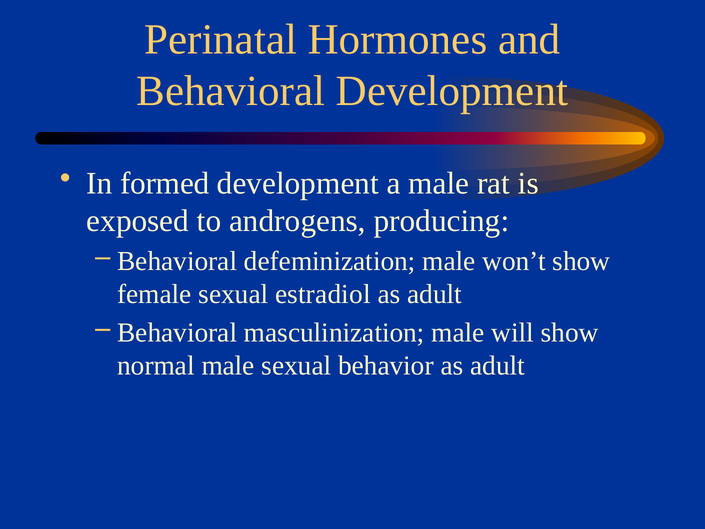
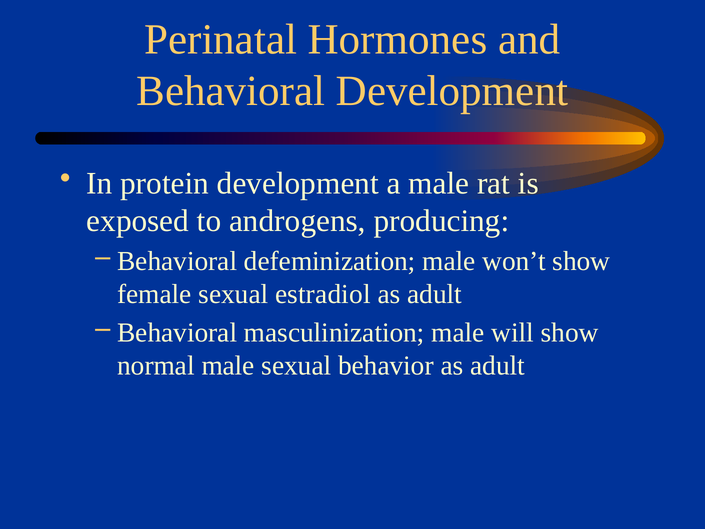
formed: formed -> protein
